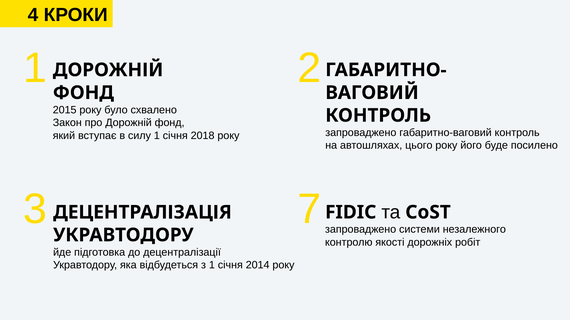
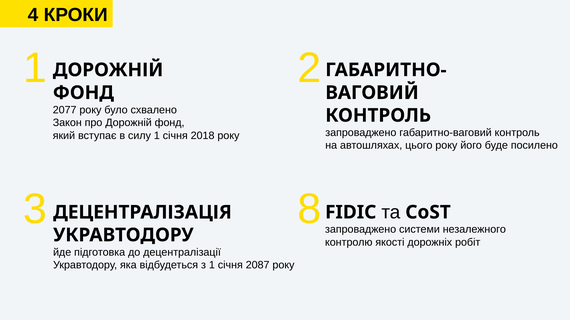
2015: 2015 -> 2077
7: 7 -> 8
2014: 2014 -> 2087
